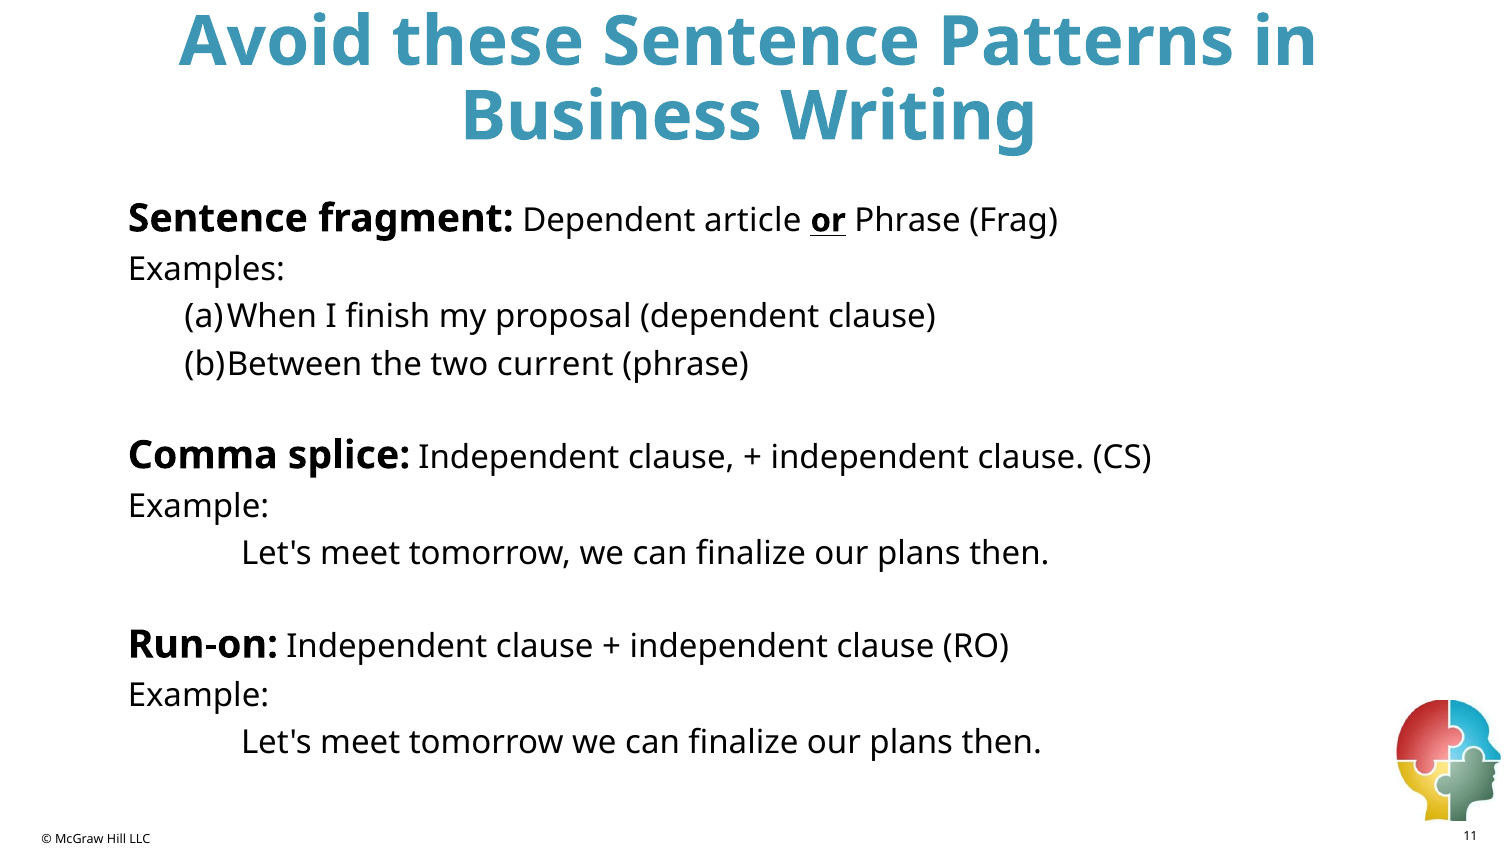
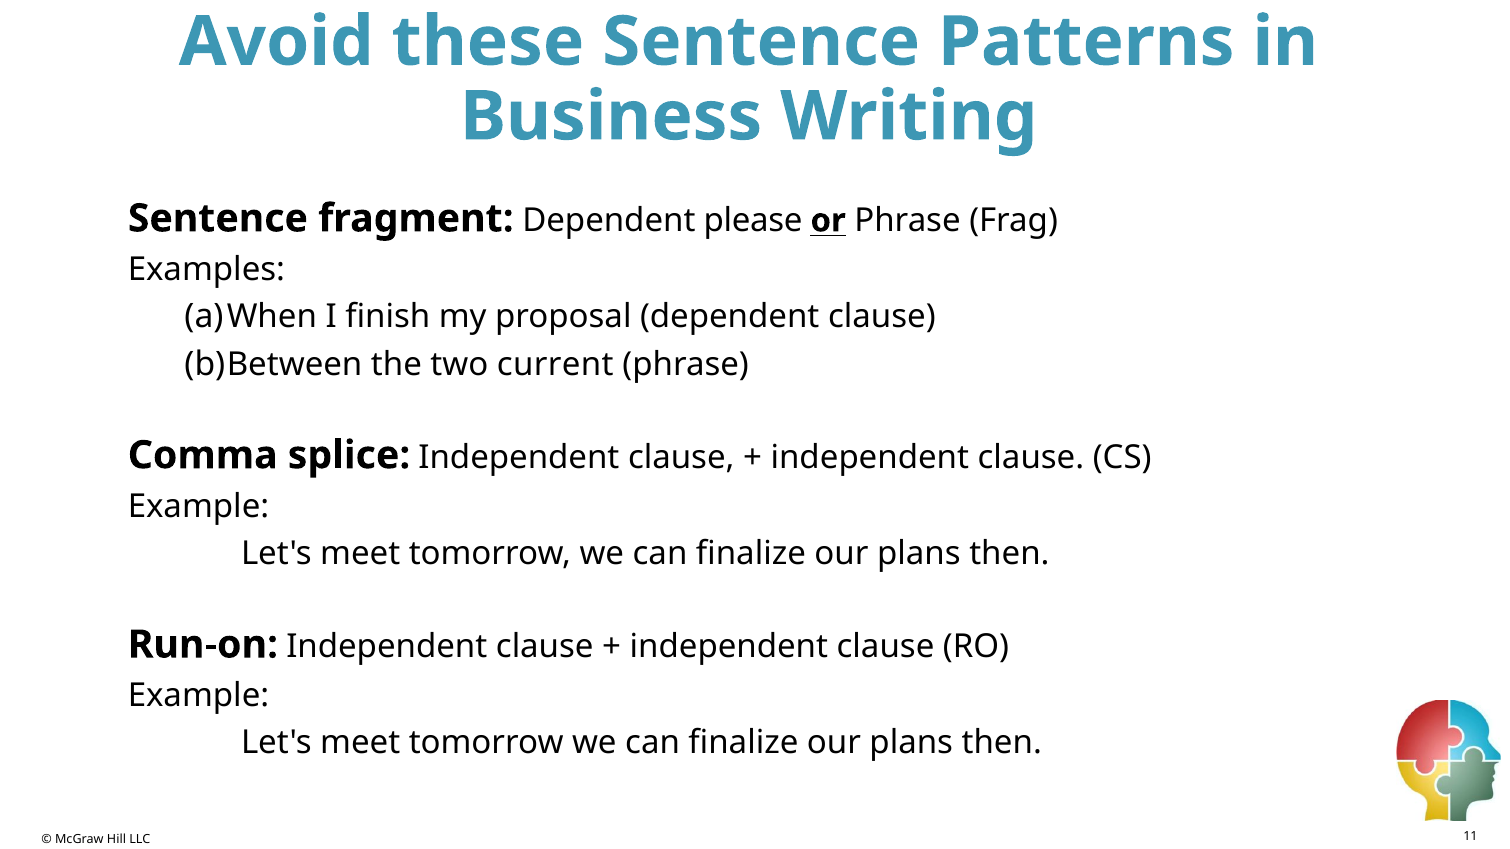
article: article -> please
